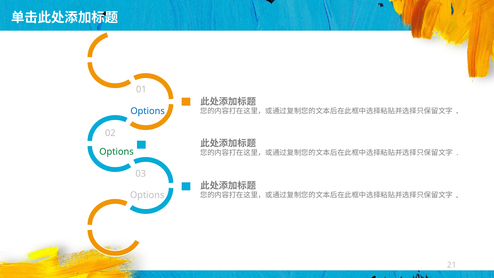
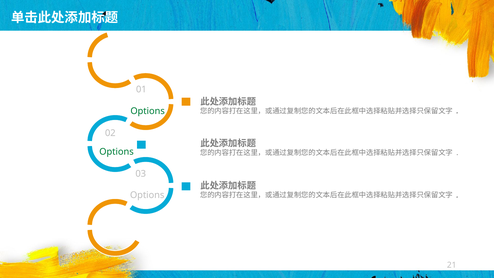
Options at (148, 111) colour: blue -> green
